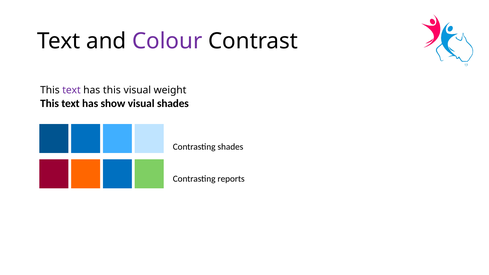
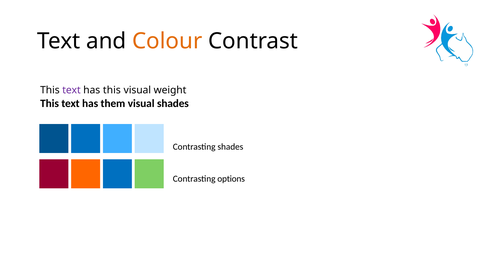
Colour colour: purple -> orange
show: show -> them
reports: reports -> options
